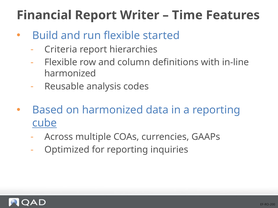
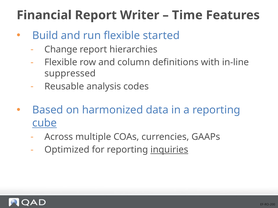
Criteria: Criteria -> Change
harmonized at (70, 74): harmonized -> suppressed
inquiries underline: none -> present
